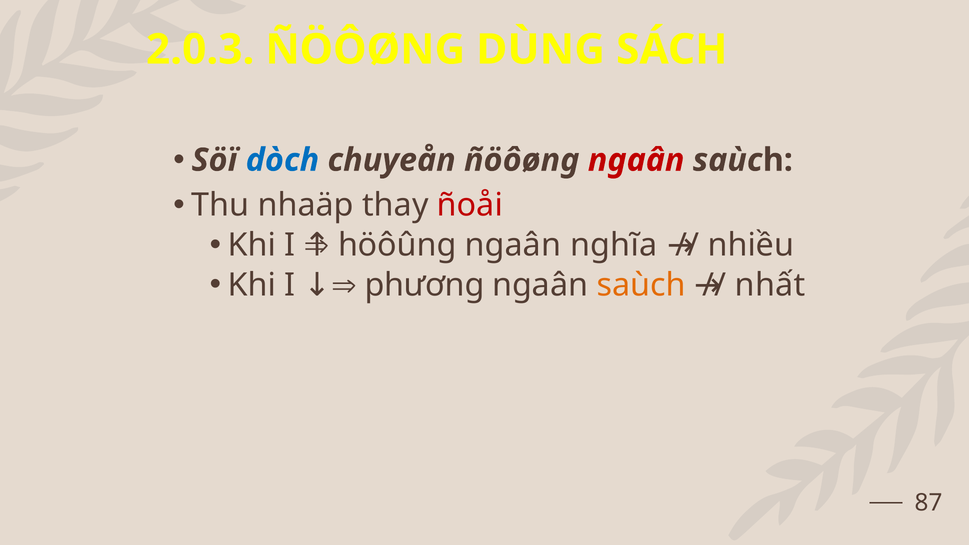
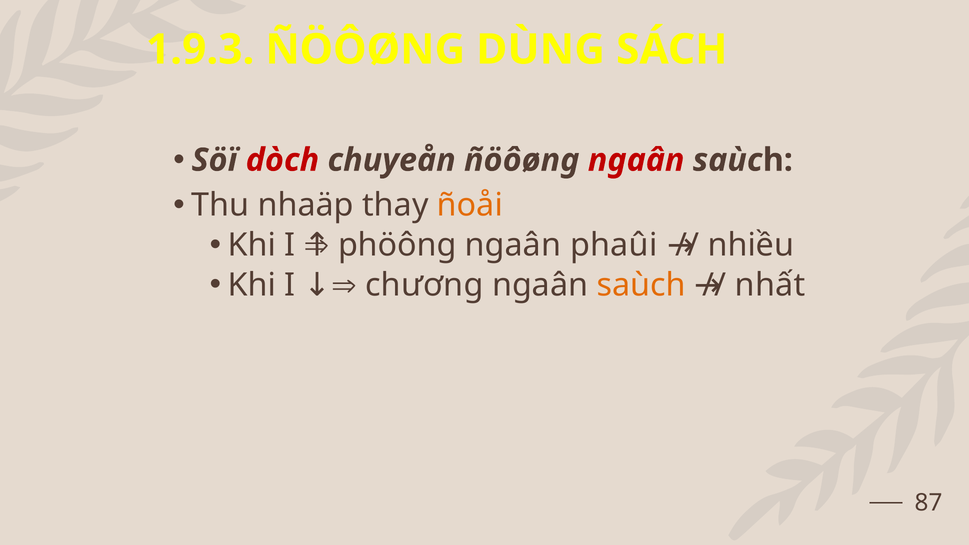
2.0.3: 2.0.3 -> 1.9.3
dòch colour: blue -> red
ñoåi colour: red -> orange
höôûng: höôûng -> phöông
nghĩa: nghĩa -> phaûi
phương: phương -> chương
